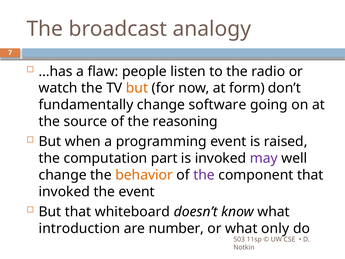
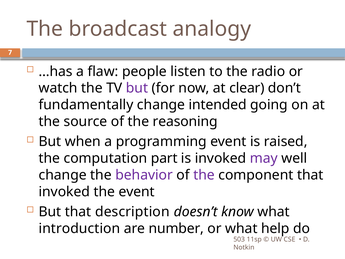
but at (137, 88) colour: orange -> purple
form: form -> clear
software: software -> intended
behavior colour: orange -> purple
whiteboard: whiteboard -> description
only: only -> help
